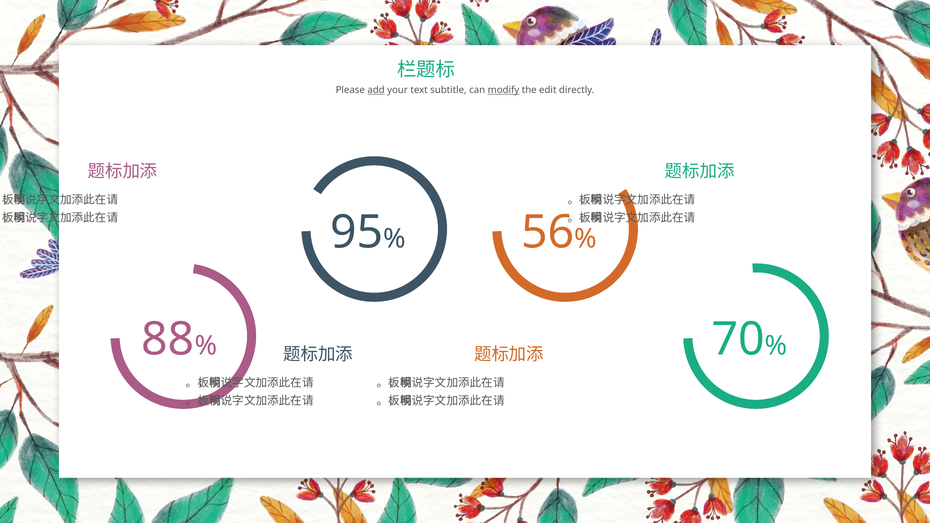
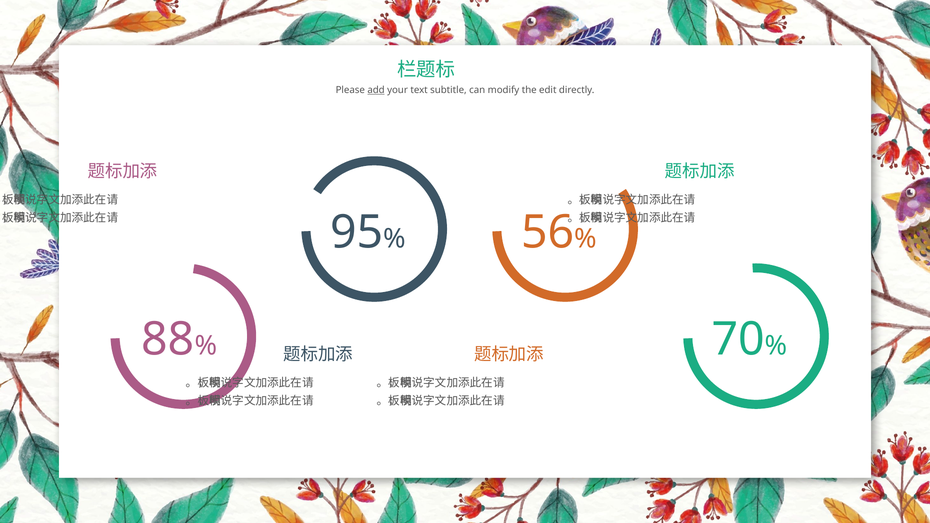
modify underline: present -> none
